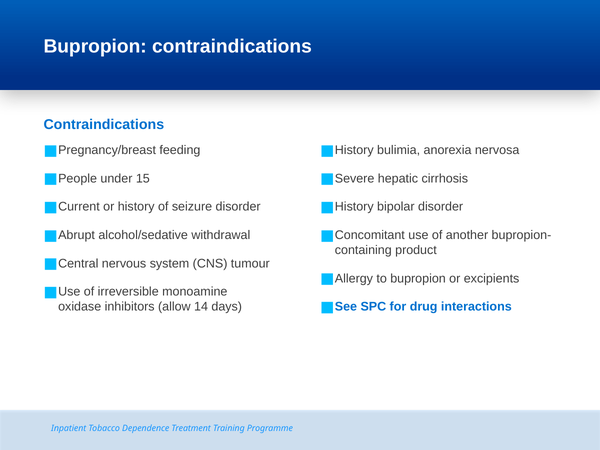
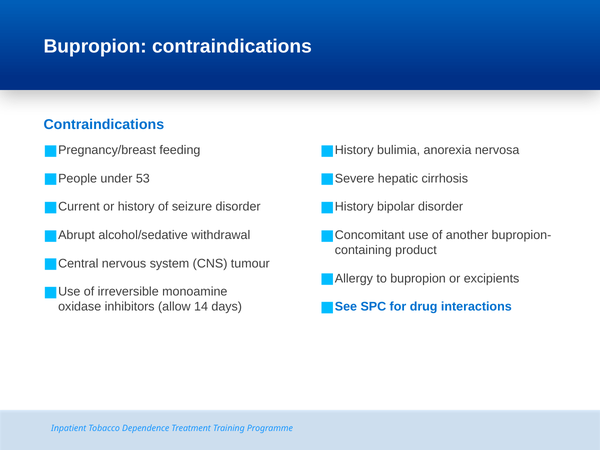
15: 15 -> 53
